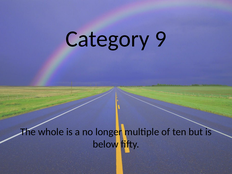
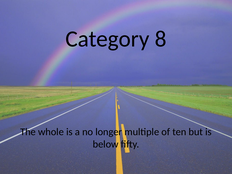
9: 9 -> 8
